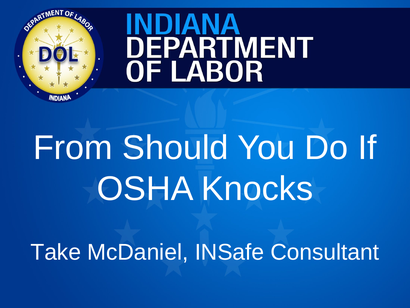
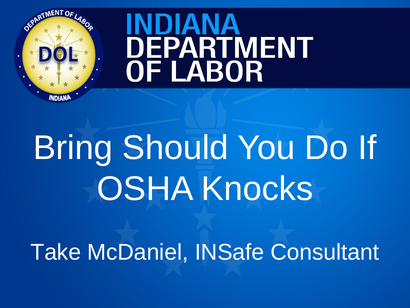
From: From -> Bring
